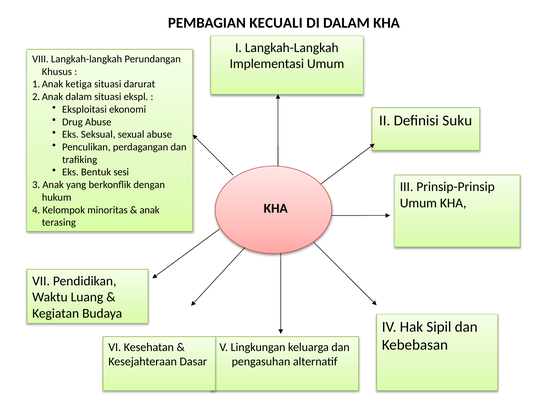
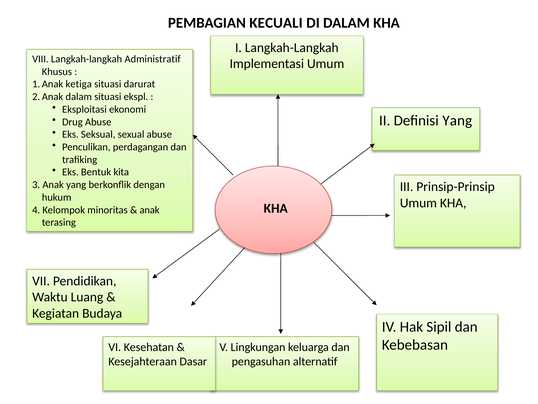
Perundangan: Perundangan -> Administratif
Definisi Suku: Suku -> Yang
sesi: sesi -> kita
